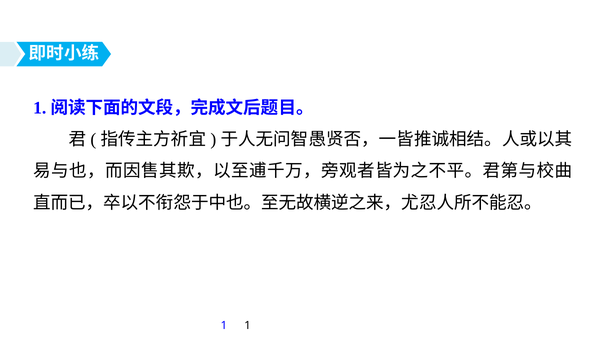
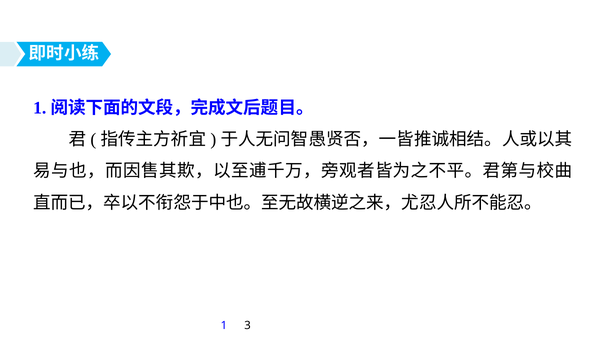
1 1: 1 -> 3
